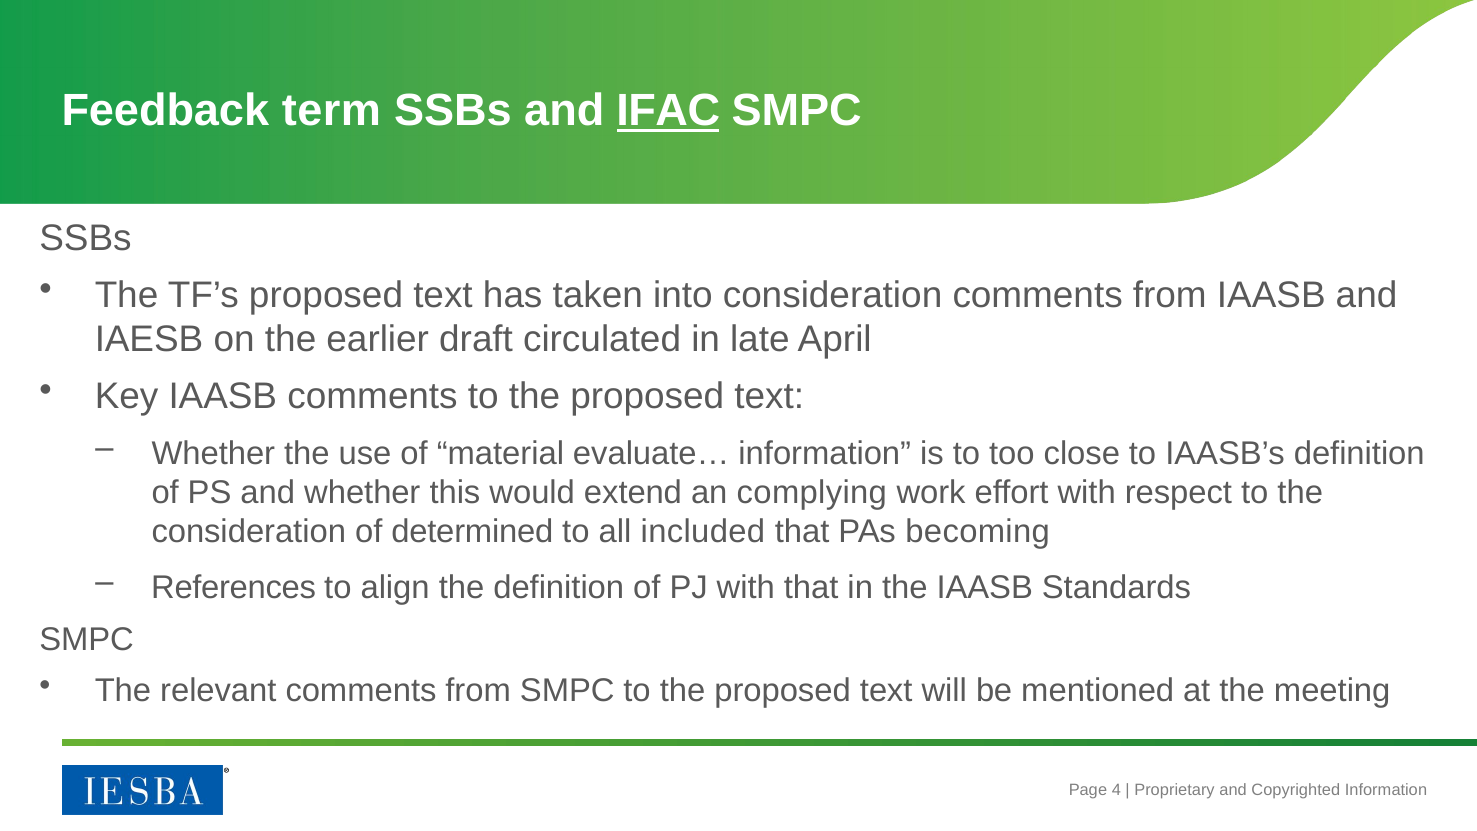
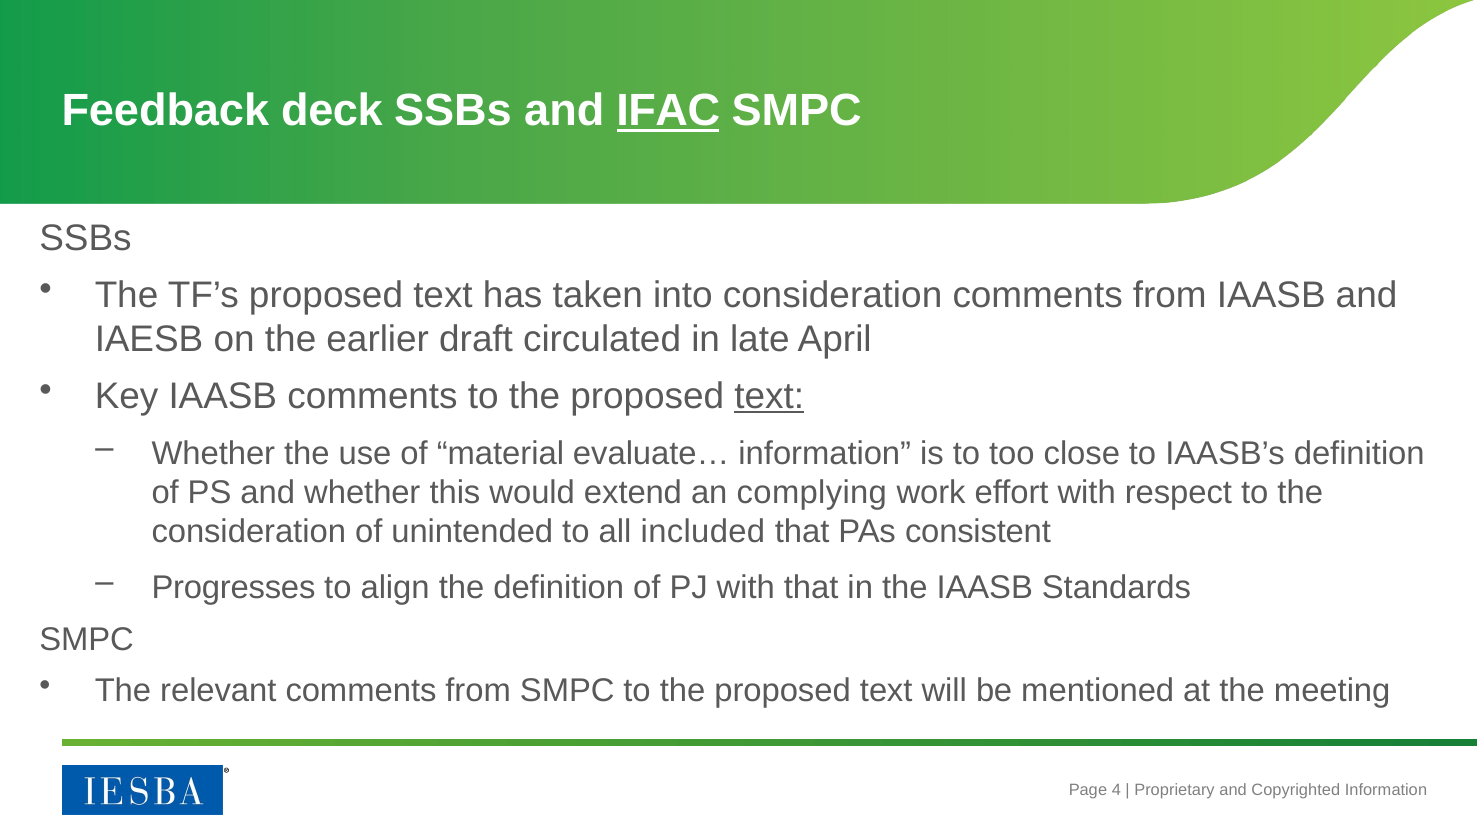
term: term -> deck
text at (769, 396) underline: none -> present
determined: determined -> unintended
becoming: becoming -> consistent
References: References -> Progresses
